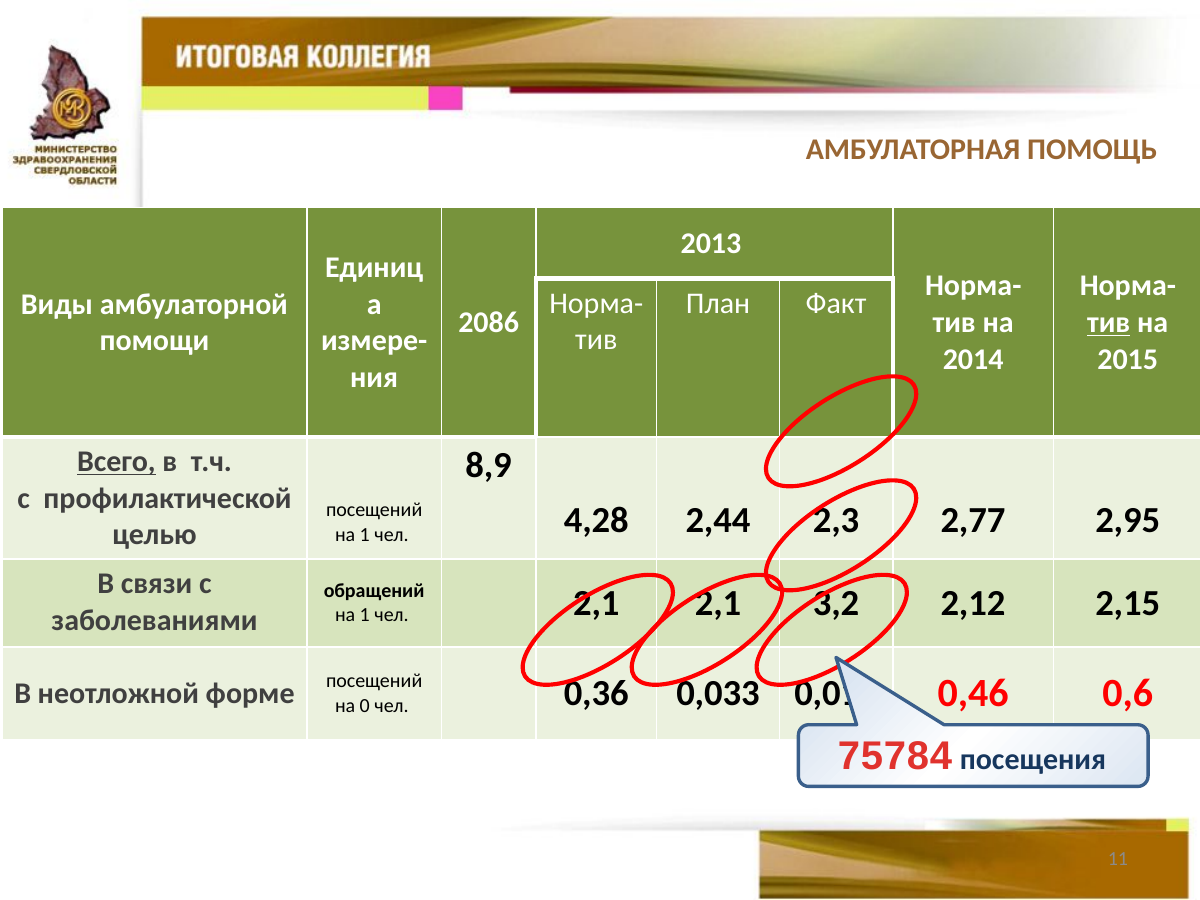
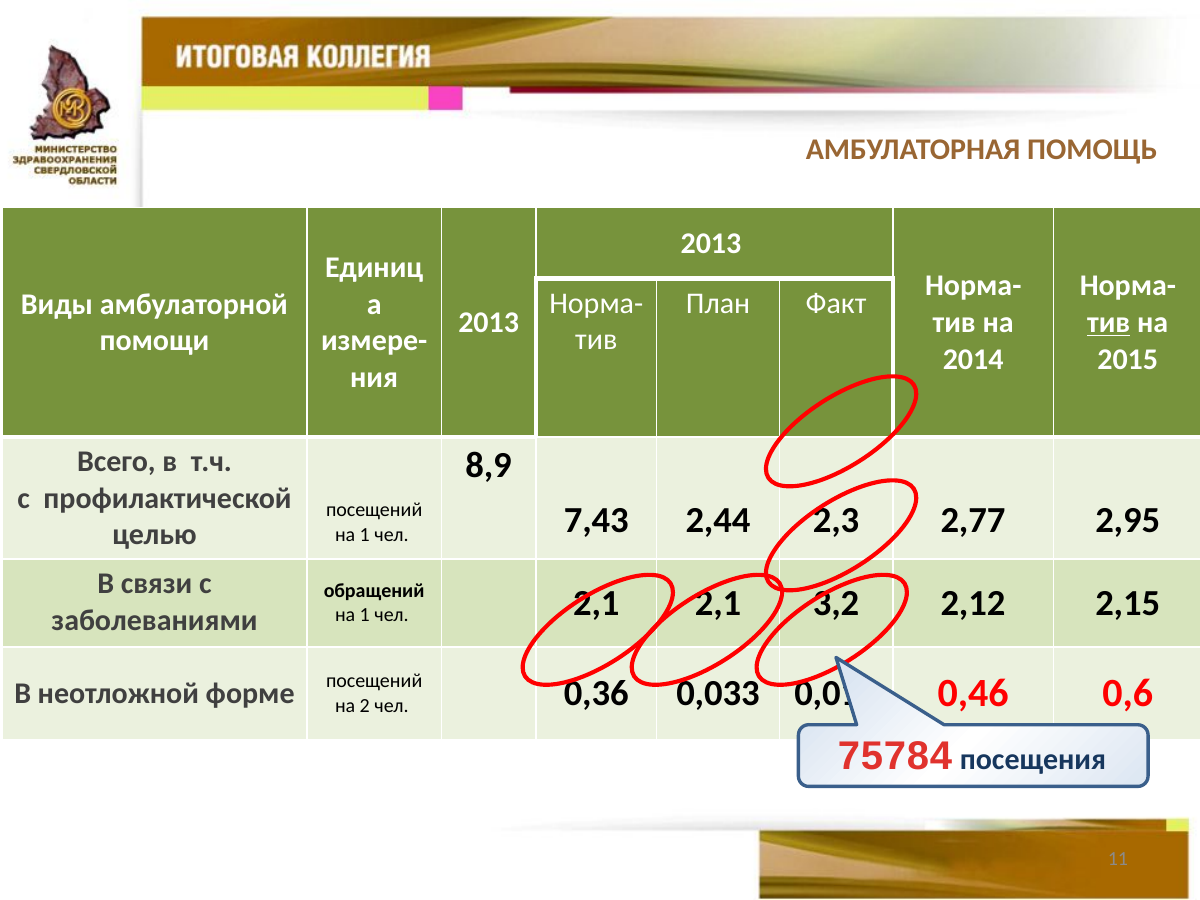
2086 at (489, 323): 2086 -> 2013
Всего underline: present -> none
4,28: 4,28 -> 7,43
0: 0 -> 2
